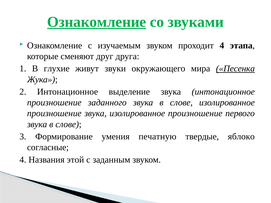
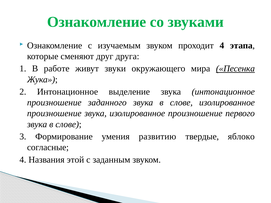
Ознакомление at (97, 22) underline: present -> none
глухие: глухие -> работе
печатную: печатную -> развитию
